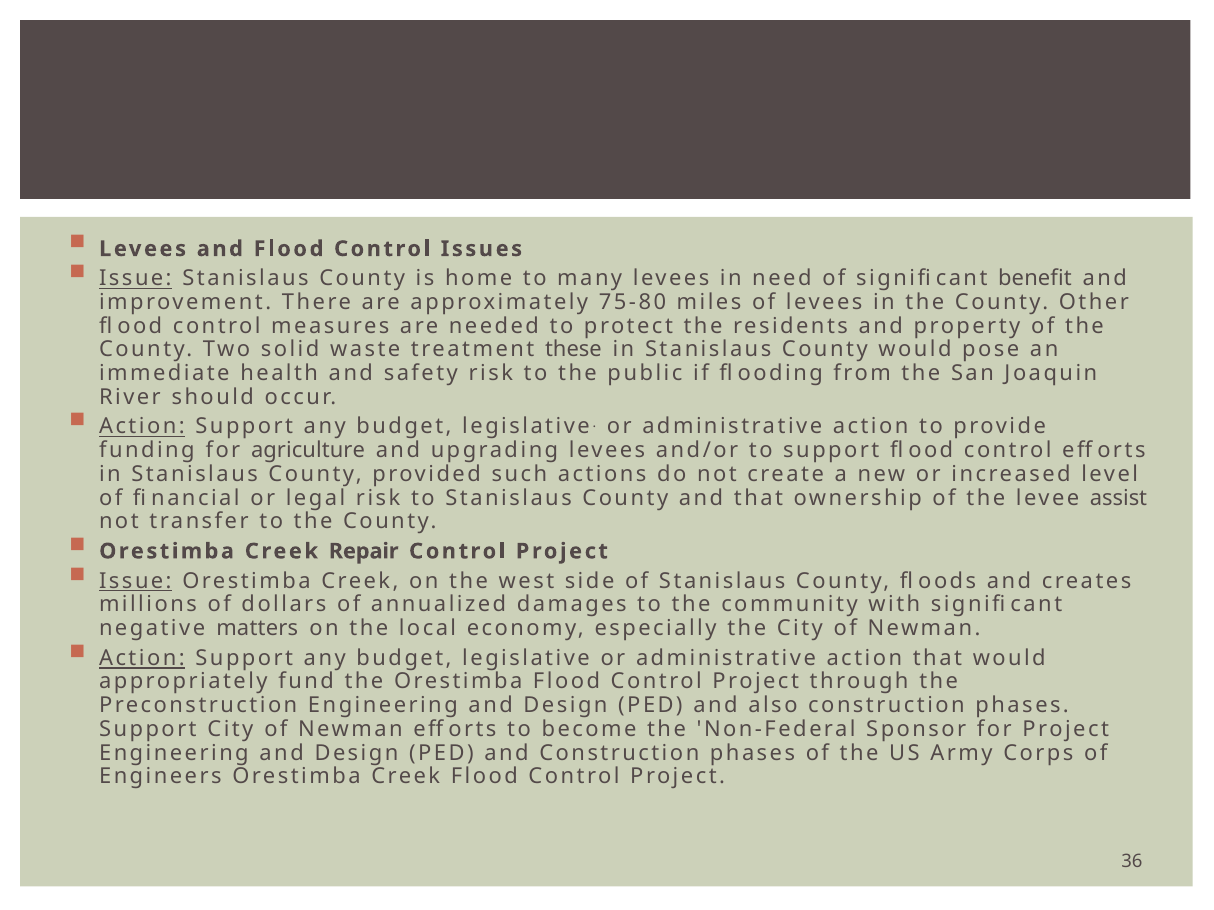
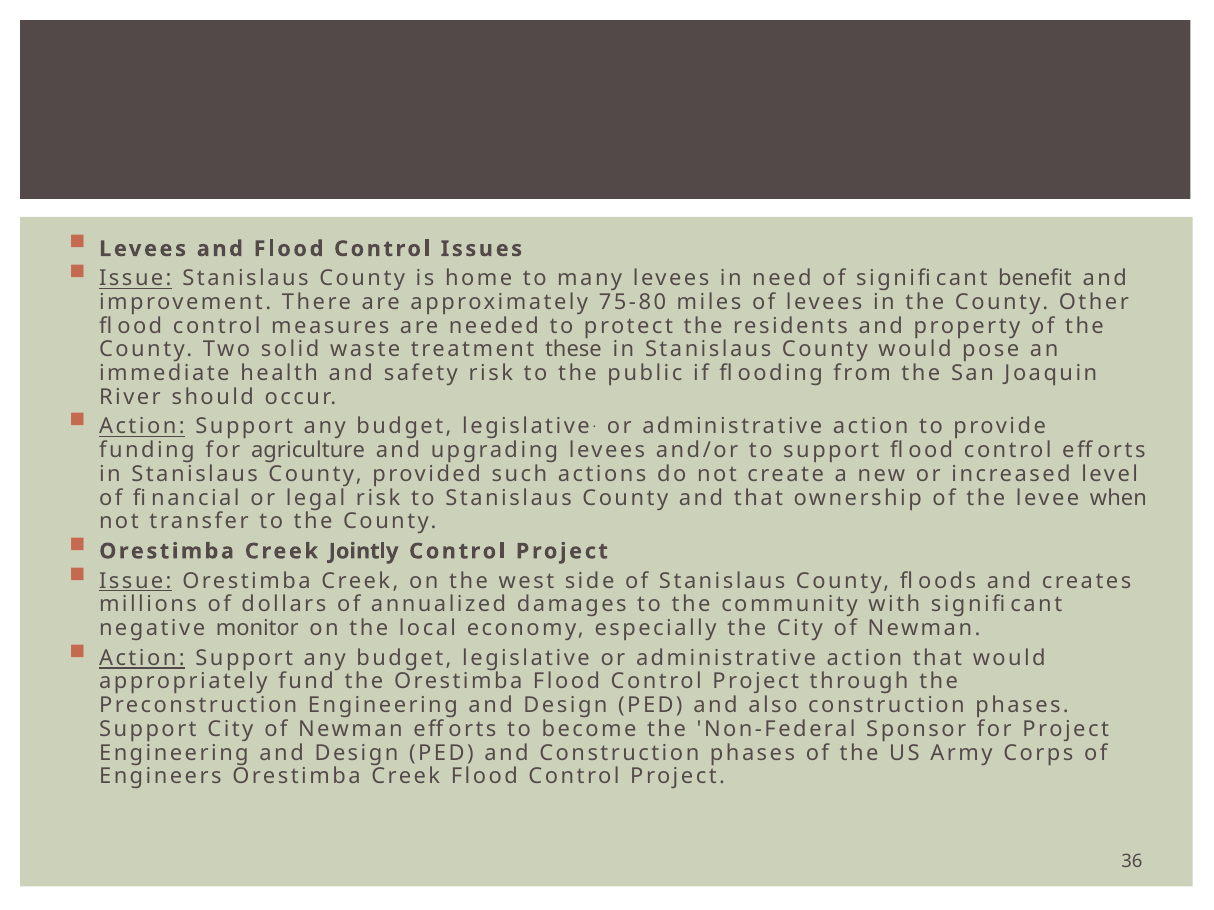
assist: assist -> when
Repair: Repair -> Jointly
matters: matters -> monitor
